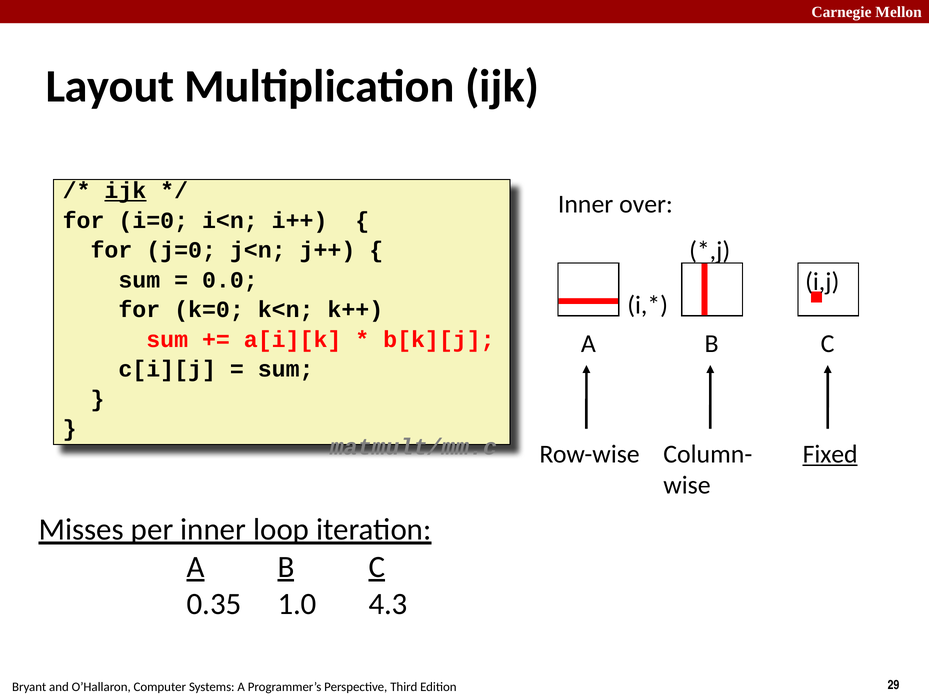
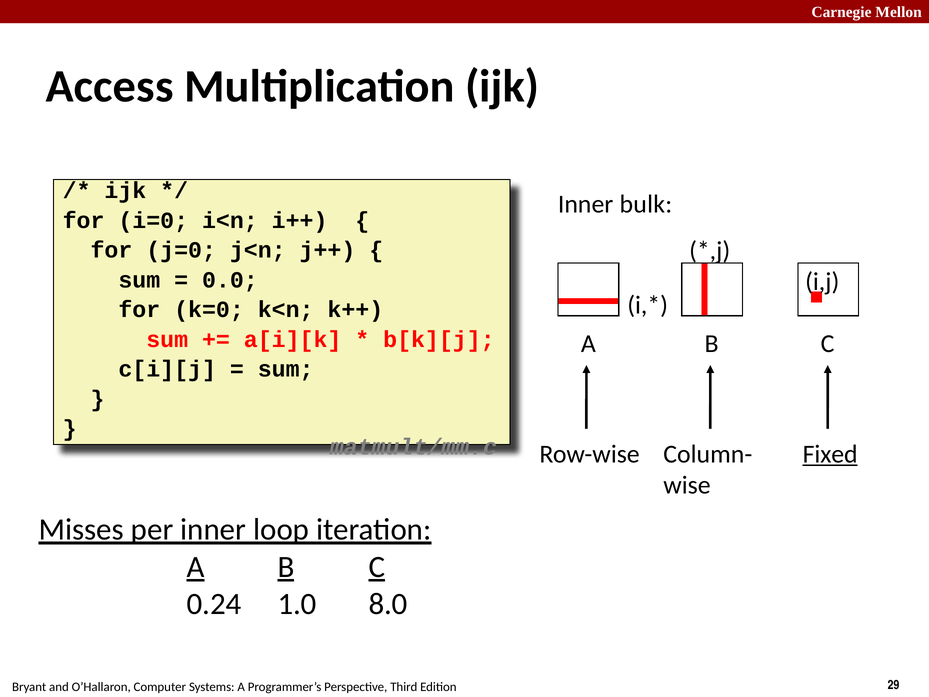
Layout: Layout -> Access
ijk at (125, 191) underline: present -> none
over: over -> bulk
0.35: 0.35 -> 0.24
4.3: 4.3 -> 8.0
